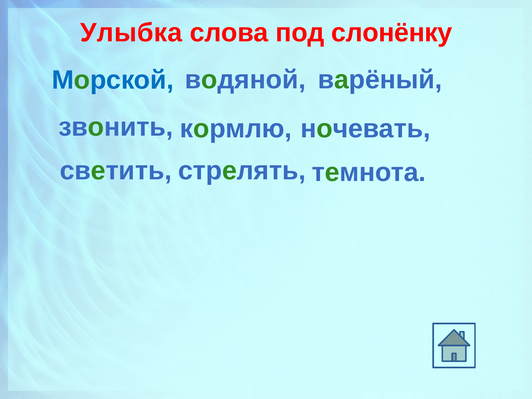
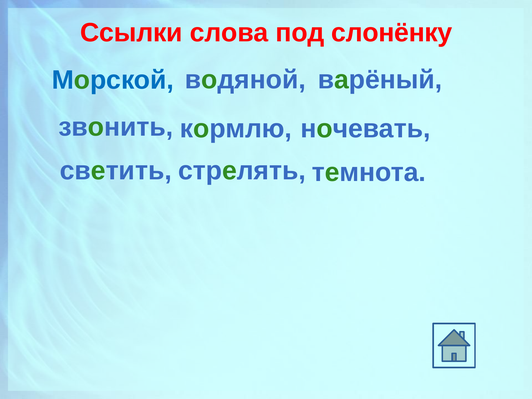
Улыбка: Улыбка -> Ссылки
